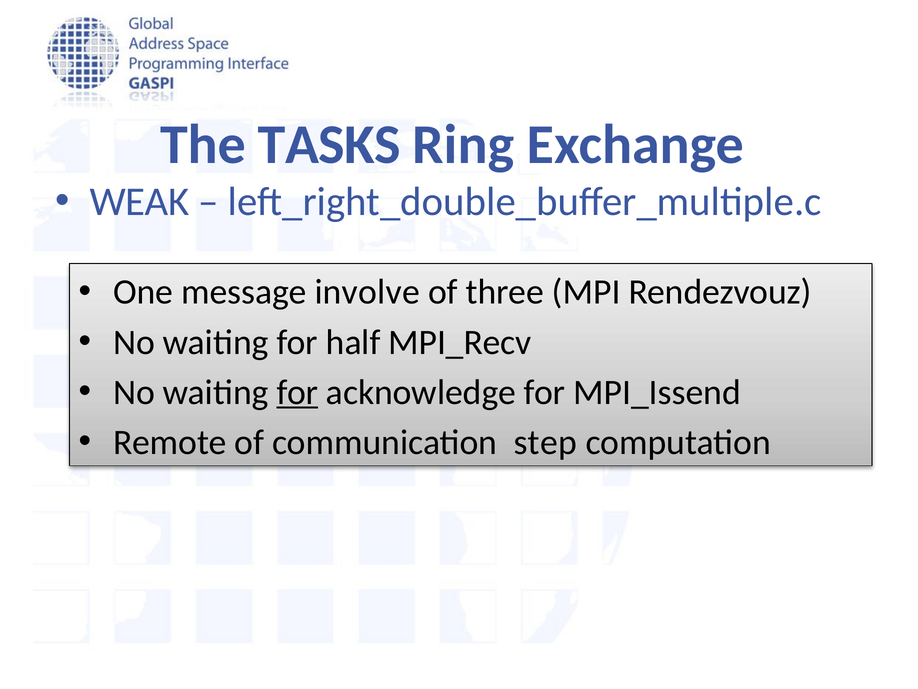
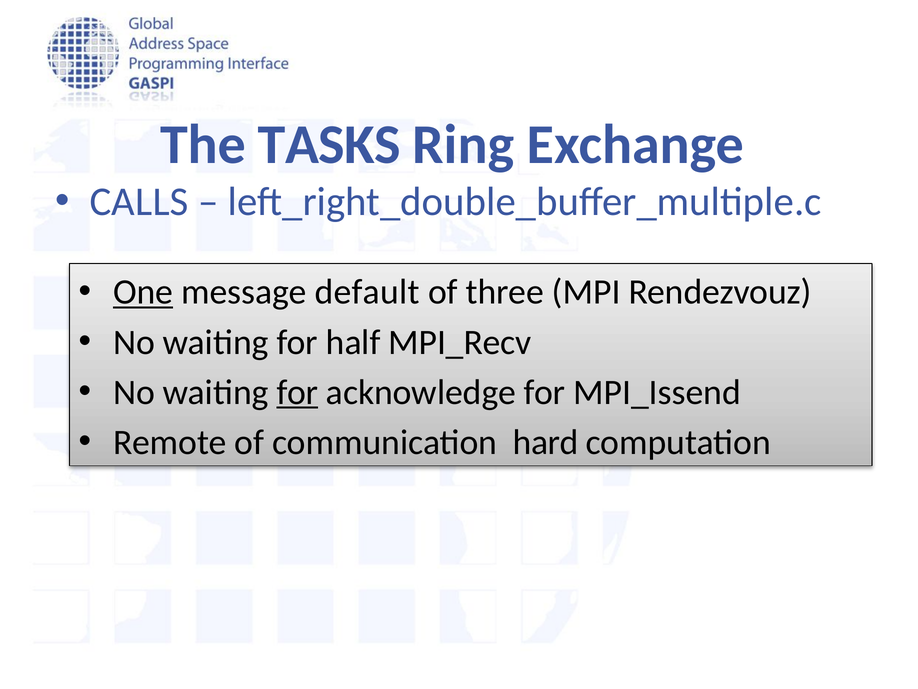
WEAK: WEAK -> CALLS
One underline: none -> present
involve: involve -> default
step: step -> hard
